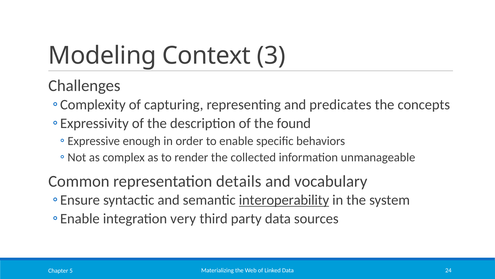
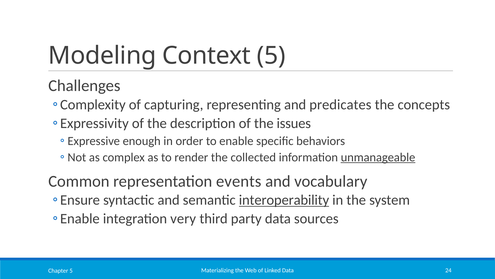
Context 3: 3 -> 5
found: found -> issues
unmanageable underline: none -> present
details: details -> events
